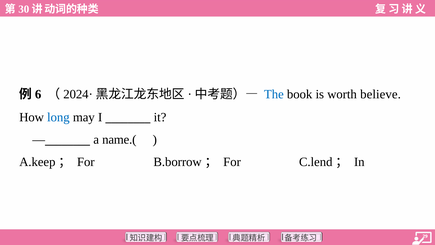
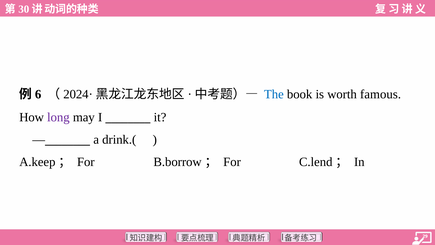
believe: believe -> famous
long colour: blue -> purple
name.(: name.( -> drink.(
